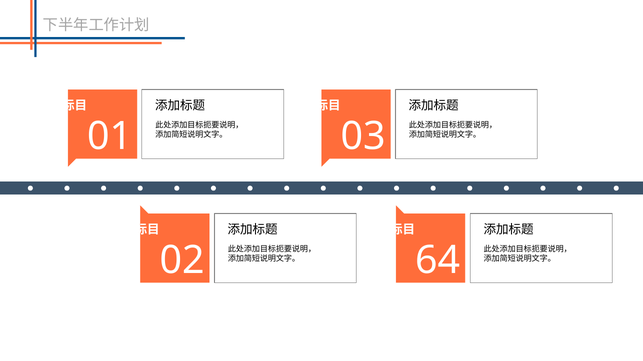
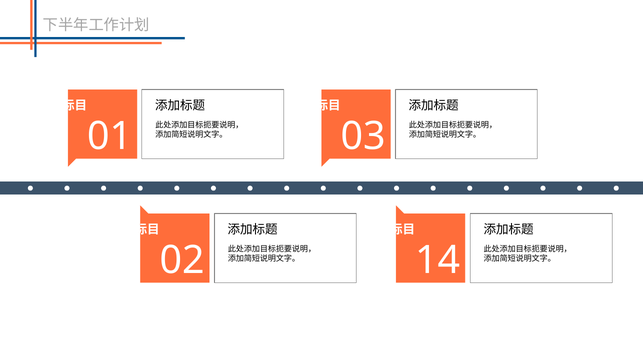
64: 64 -> 14
